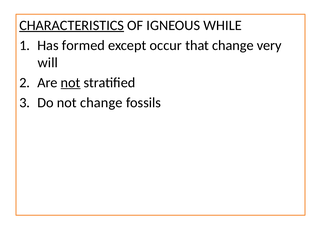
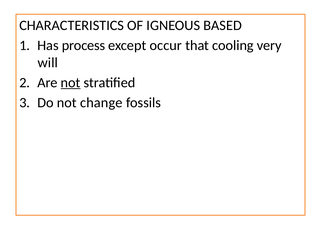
CHARACTERISTICS underline: present -> none
WHILE: WHILE -> BASED
formed: formed -> process
that change: change -> cooling
